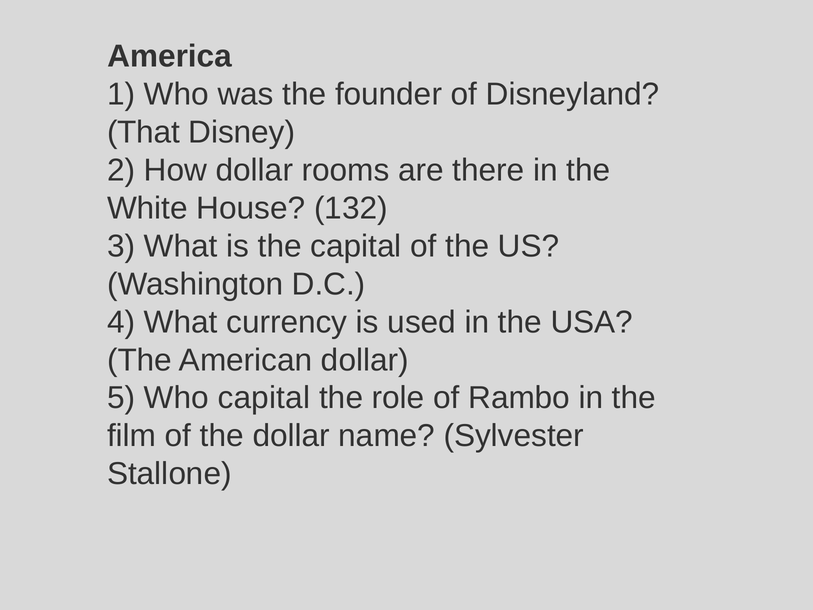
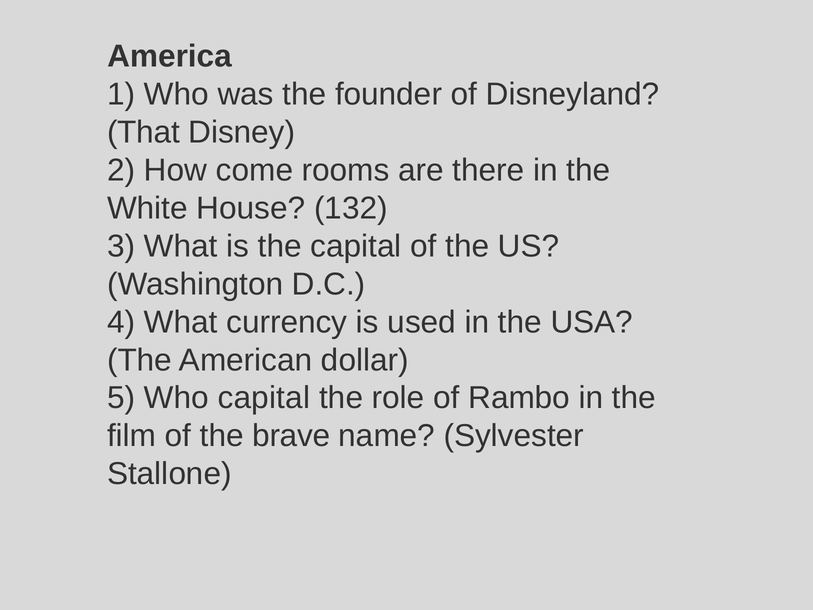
How dollar: dollar -> come
the dollar: dollar -> brave
